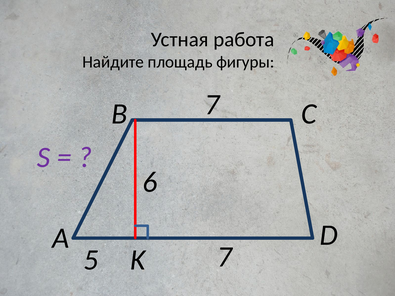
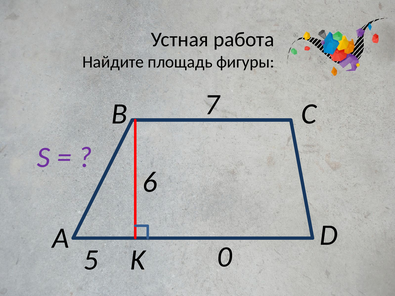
5 7: 7 -> 0
